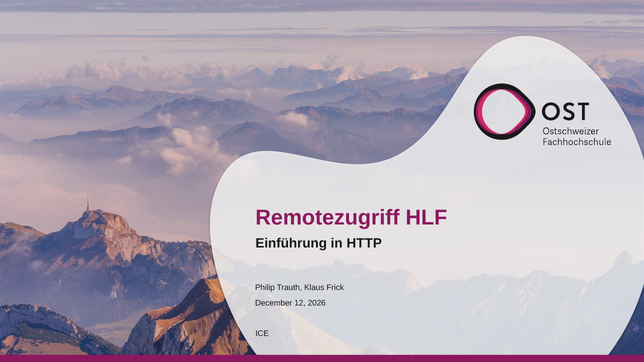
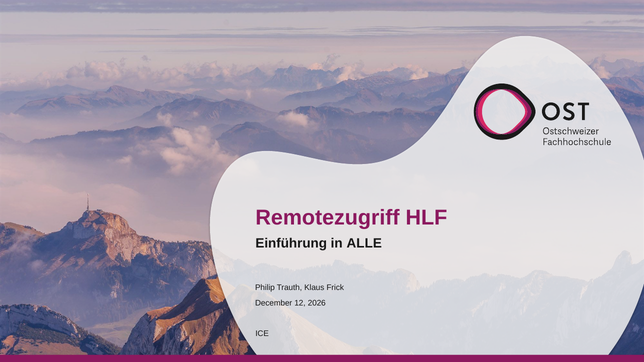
HTTP: HTTP -> ALLE
